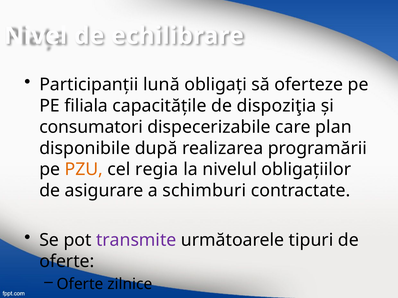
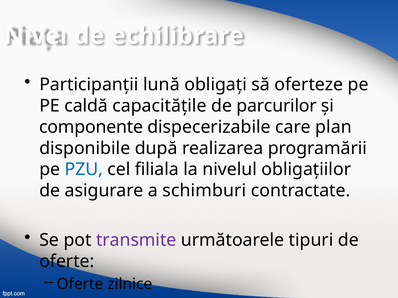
filiala: filiala -> caldă
dispoziţia: dispoziţia -> parcurilor
consumatori: consumatori -> componente
PZU colour: orange -> blue
regia: regia -> filiala
